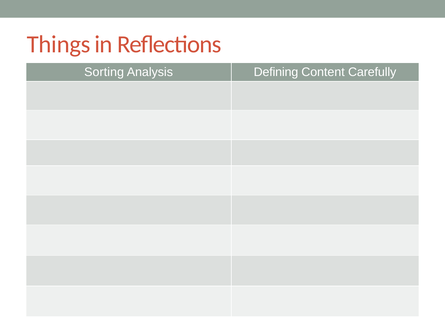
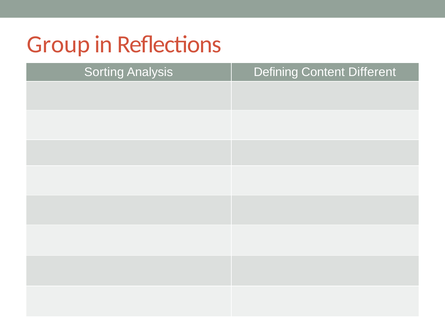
Things: Things -> Group
Carefully: Carefully -> Different
